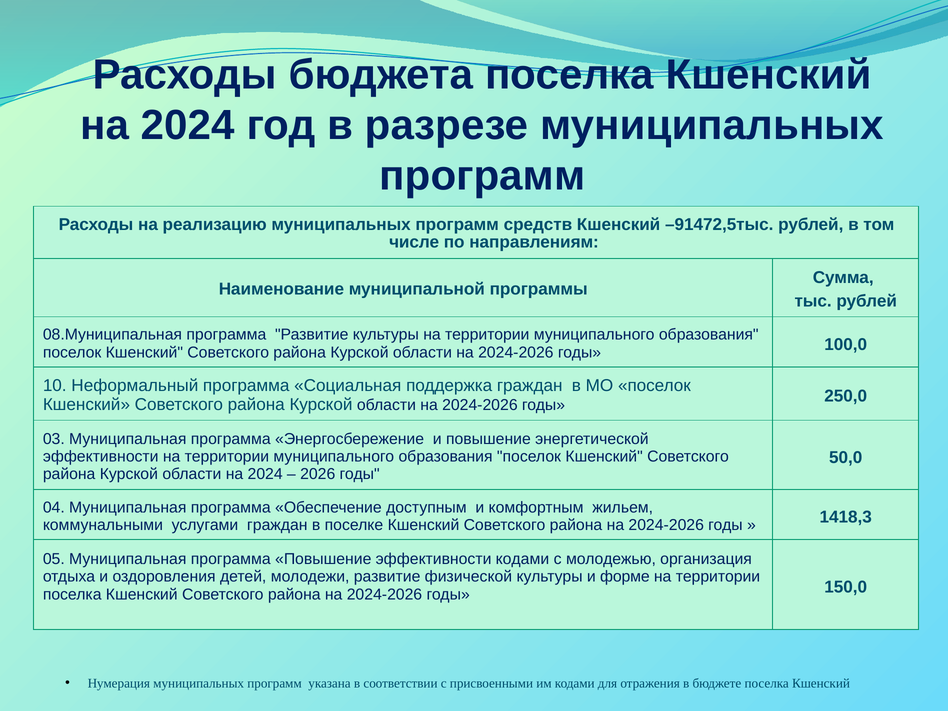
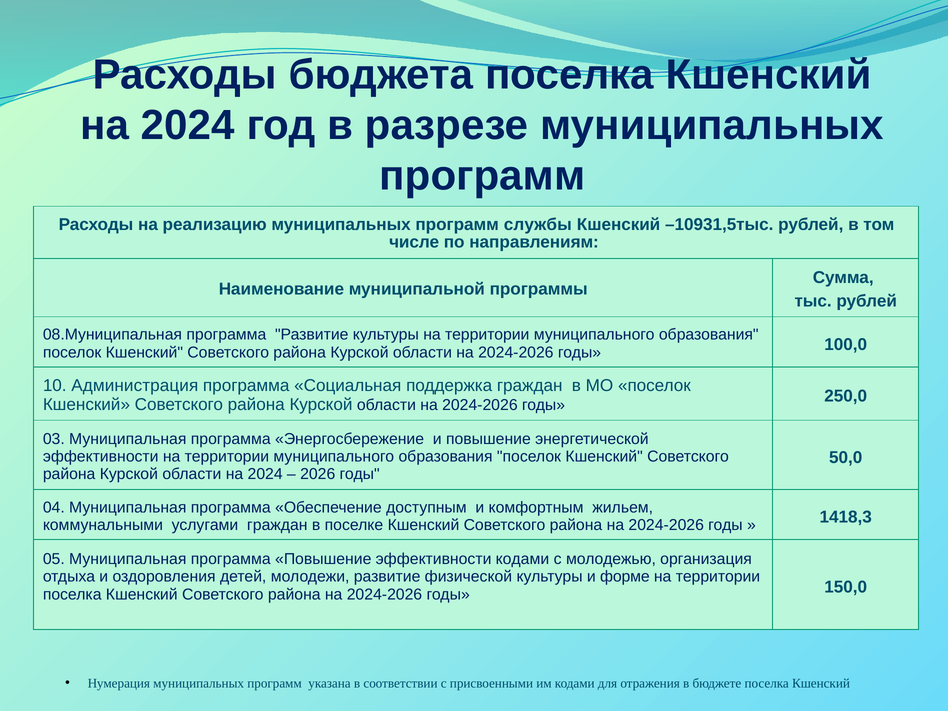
средств: средств -> службы
–91472,5тыс: –91472,5тыс -> –10931,5тыс
Неформальный: Неформальный -> Администрация
